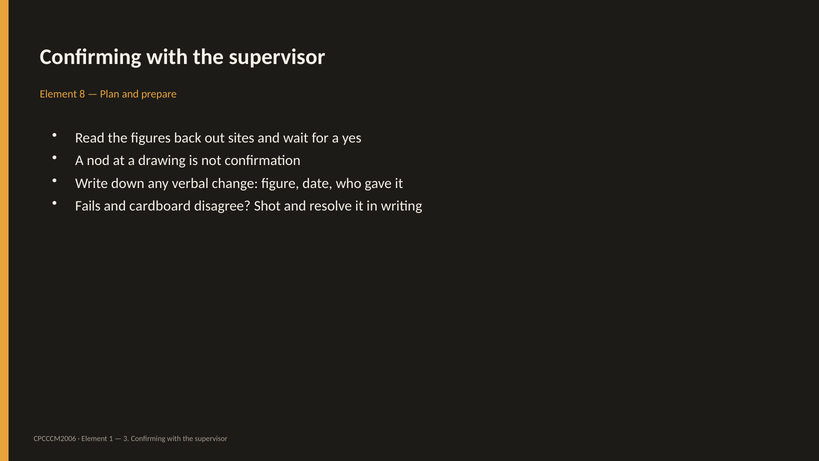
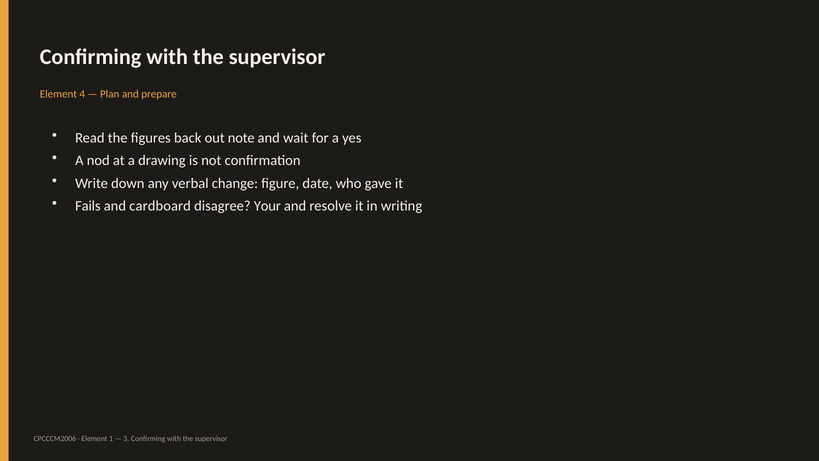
8: 8 -> 4
sites: sites -> note
Shot: Shot -> Your
